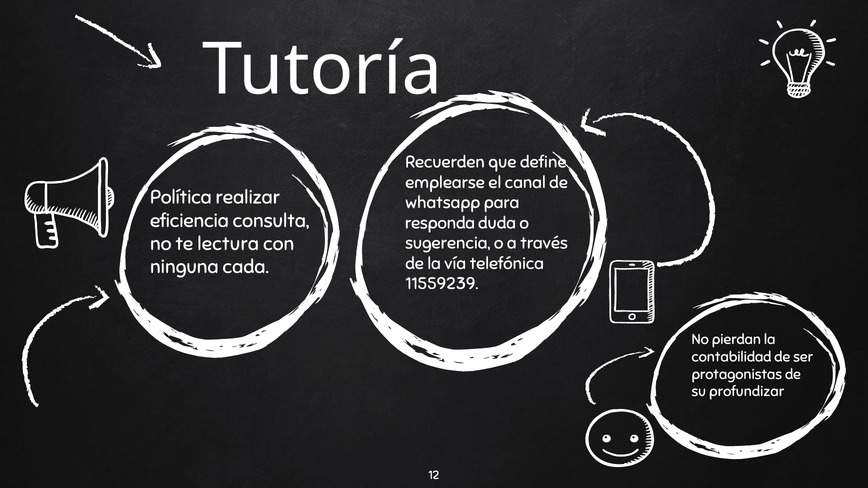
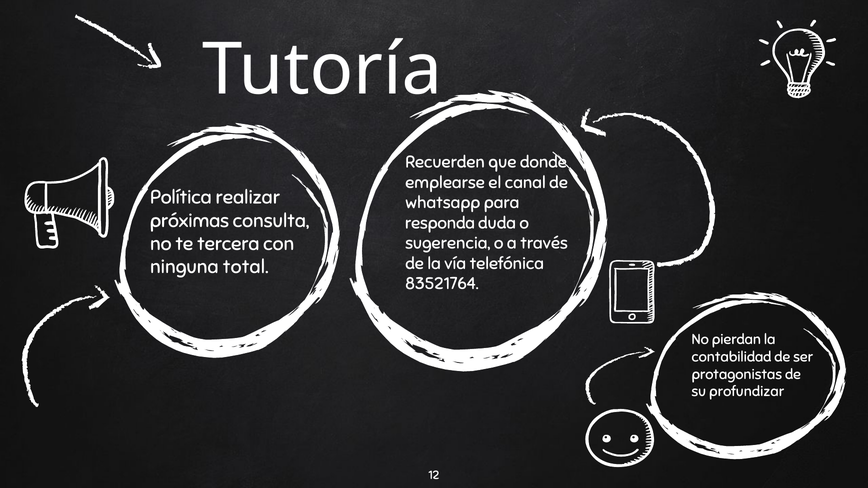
define: define -> donde
eficiencia: eficiencia -> próximas
lectura: lectura -> tercera
cada: cada -> total
11559239: 11559239 -> 83521764
